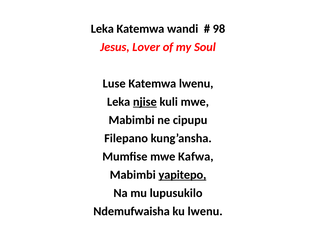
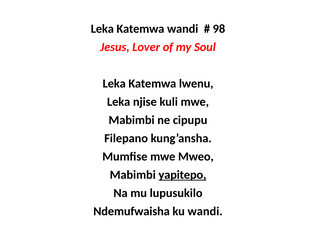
Luse at (114, 84): Luse -> Leka
njise underline: present -> none
Kafwa: Kafwa -> Mweo
ku lwenu: lwenu -> wandi
